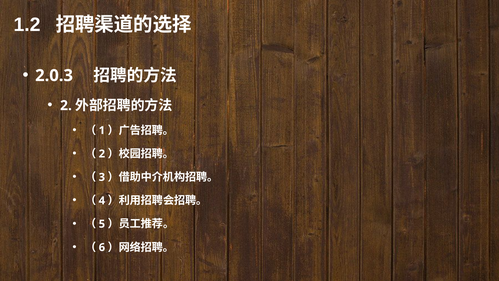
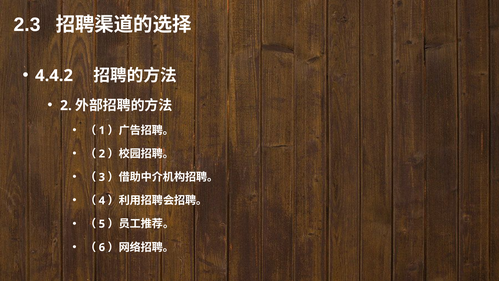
1.2: 1.2 -> 2.3
2.0.3: 2.0.3 -> 4.4.2
